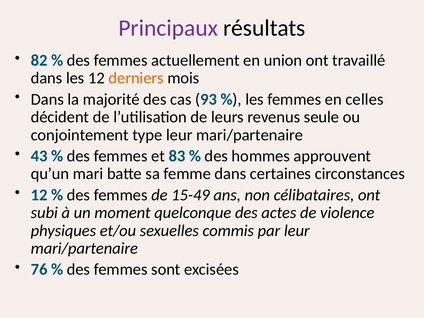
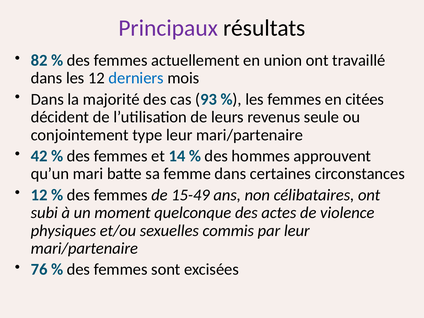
derniers colour: orange -> blue
celles: celles -> citées
43: 43 -> 42
83: 83 -> 14
